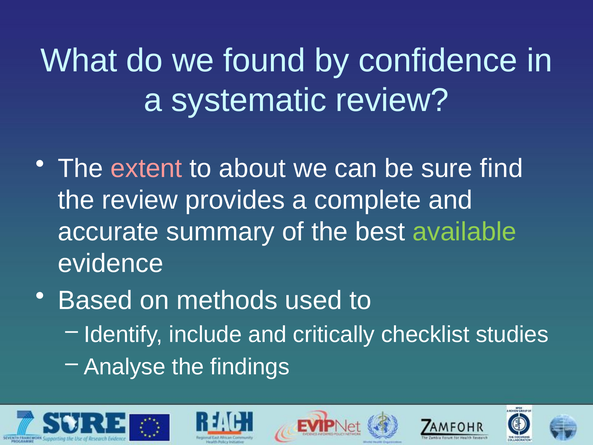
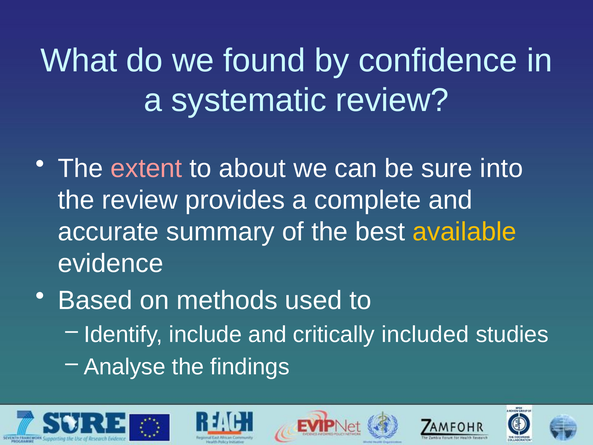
find: find -> into
available colour: light green -> yellow
checklist: checklist -> included
